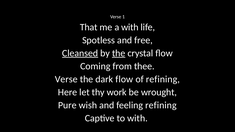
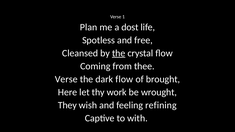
That: That -> Plan
a with: with -> dost
Cleansed underline: present -> none
of refining: refining -> brought
Pure: Pure -> They
